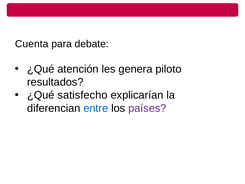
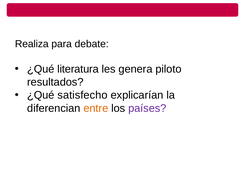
Cuenta: Cuenta -> Realiza
atención: atención -> literatura
entre colour: blue -> orange
